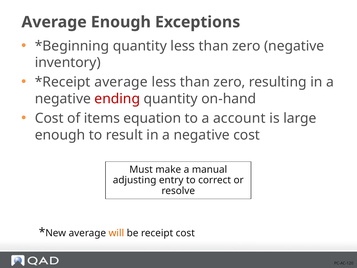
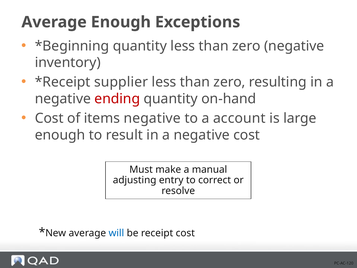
average at (121, 82): average -> supplier
items equation: equation -> negative
will colour: orange -> blue
